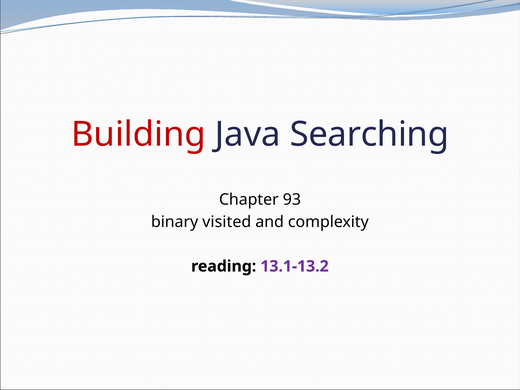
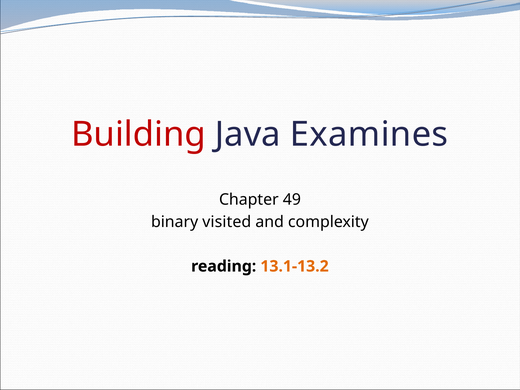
Searching: Searching -> Examines
93: 93 -> 49
13.1-13.2 colour: purple -> orange
